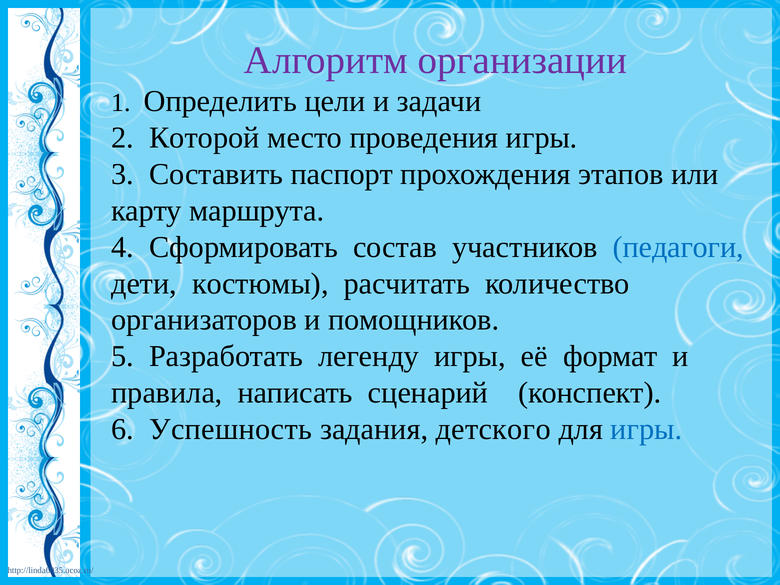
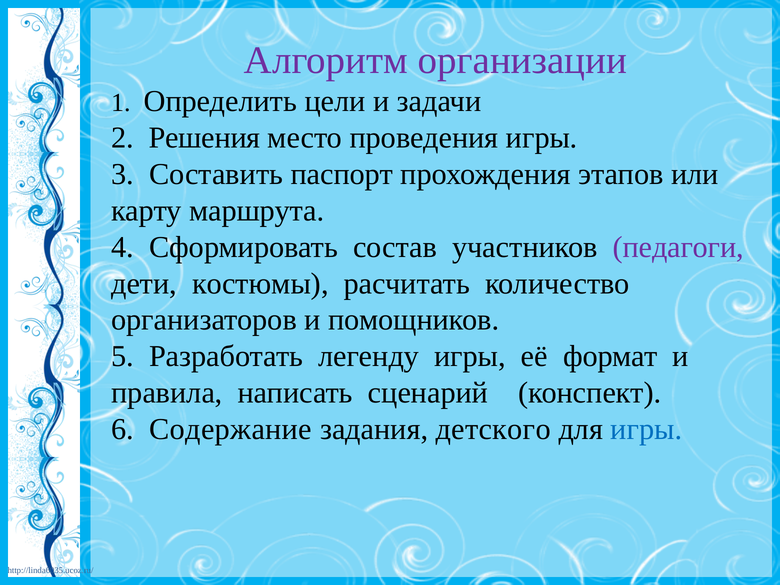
Которой: Которой -> Решения
педагоги colour: blue -> purple
Успешность: Успешность -> Содержание
